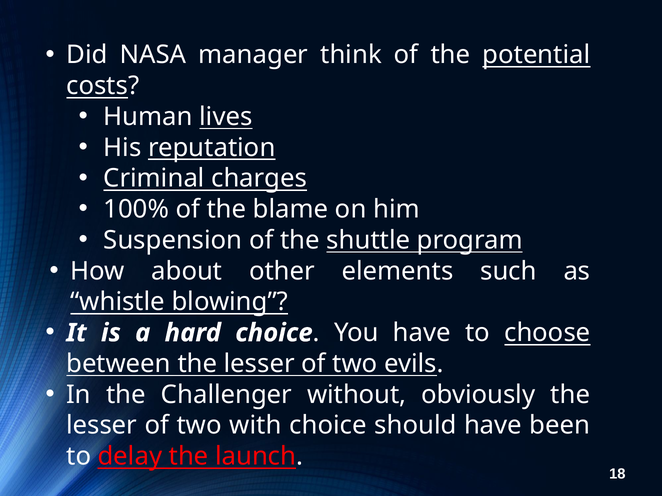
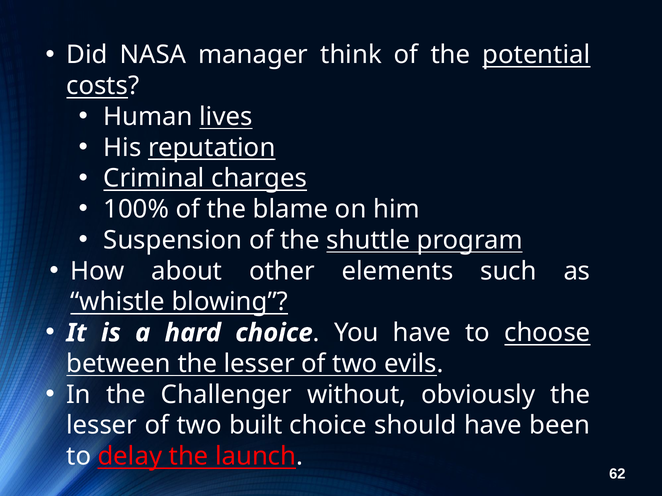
with: with -> built
18: 18 -> 62
